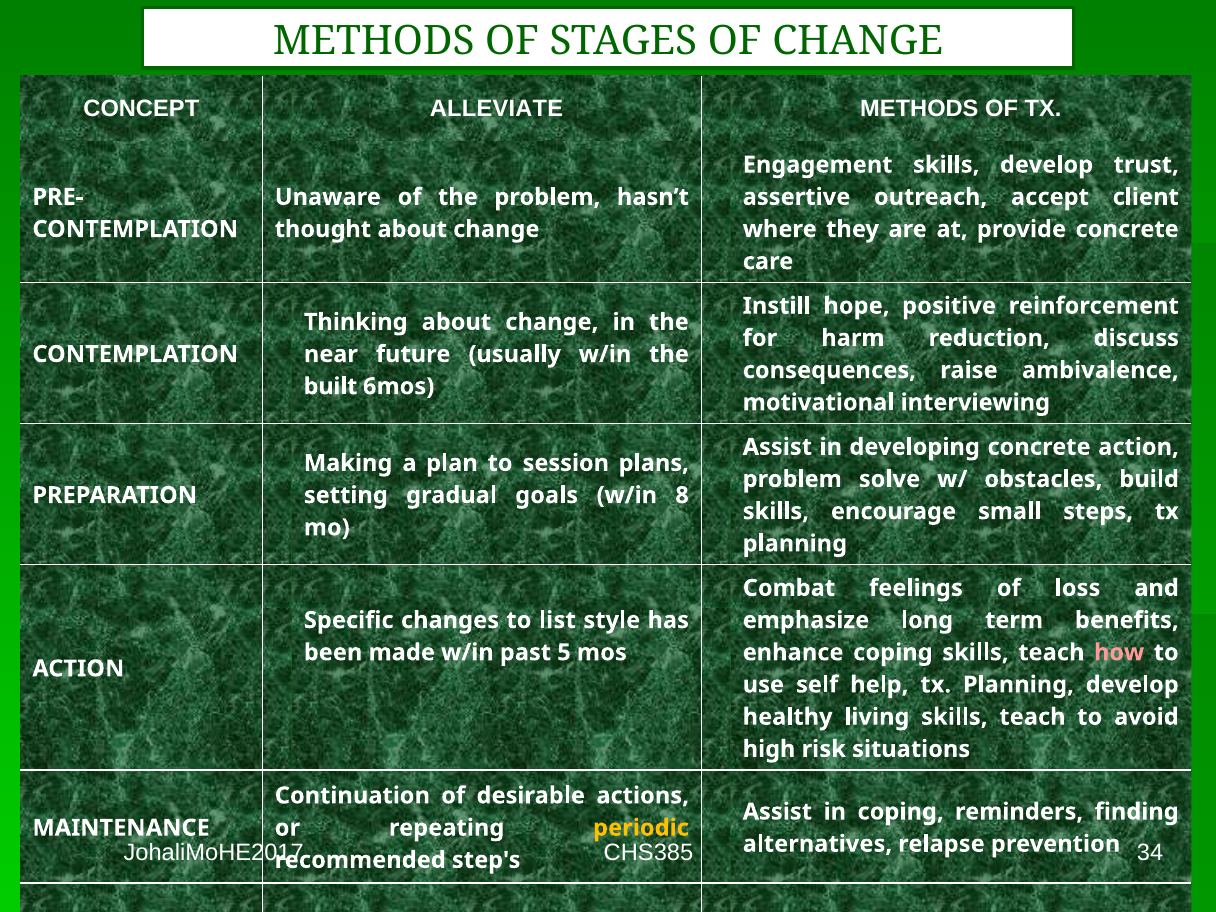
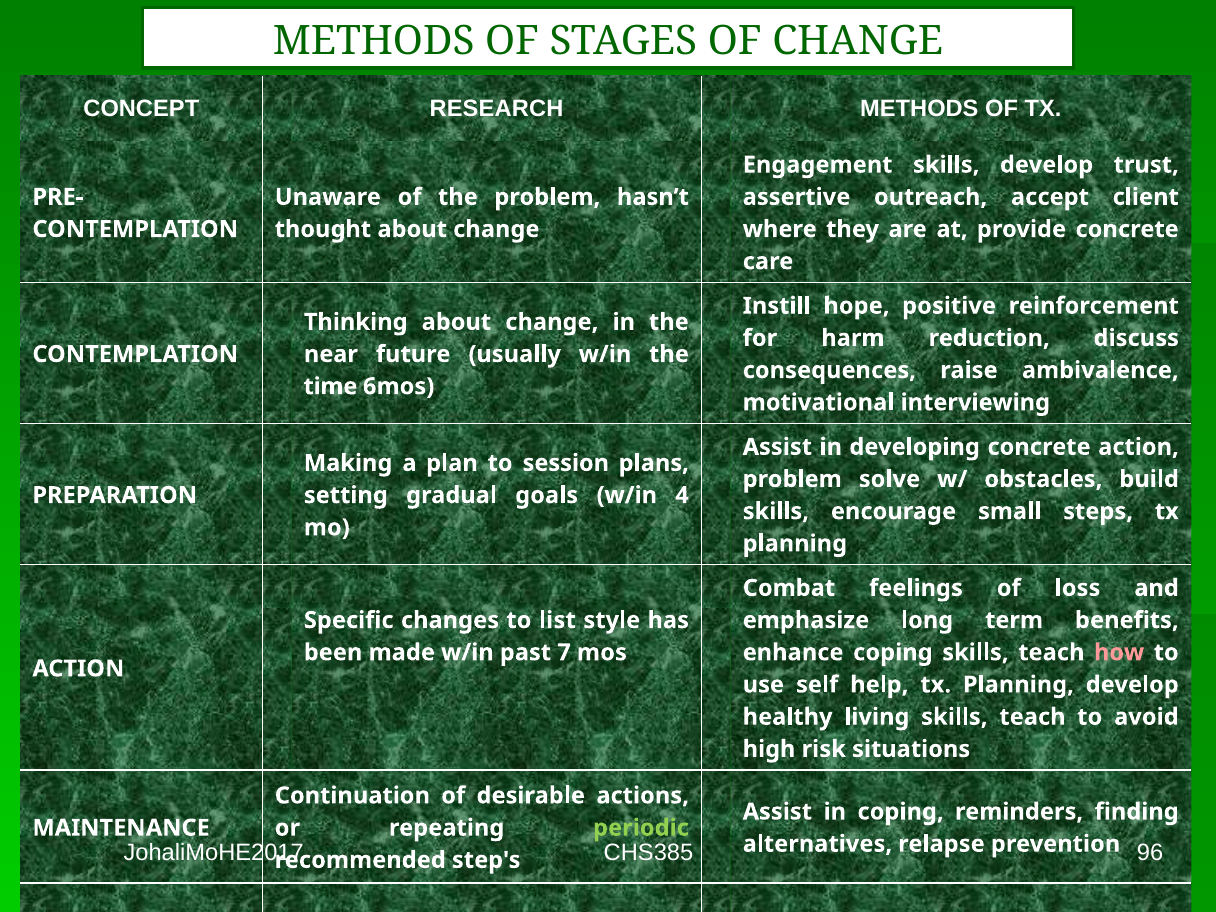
ALLEVIATE: ALLEVIATE -> RESEARCH
built: built -> time
8: 8 -> 4
5: 5 -> 7
periodic colour: yellow -> light green
34: 34 -> 96
